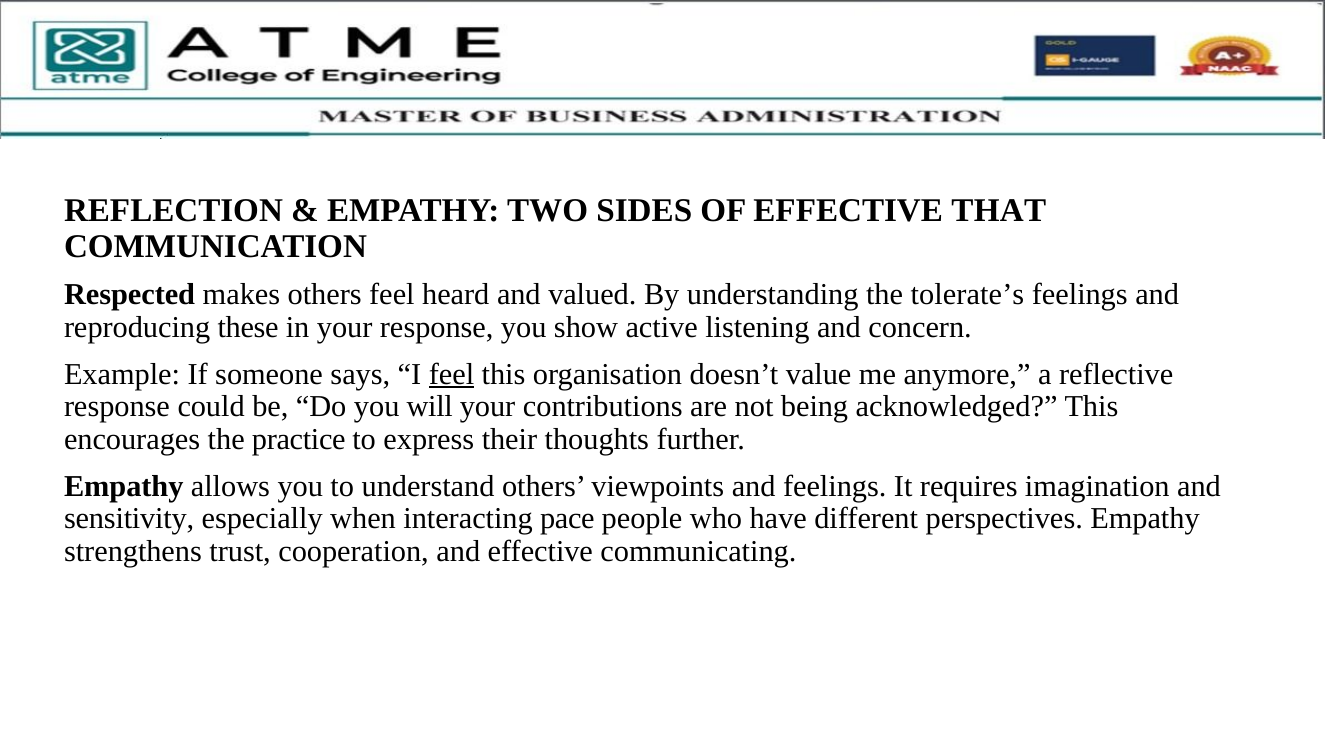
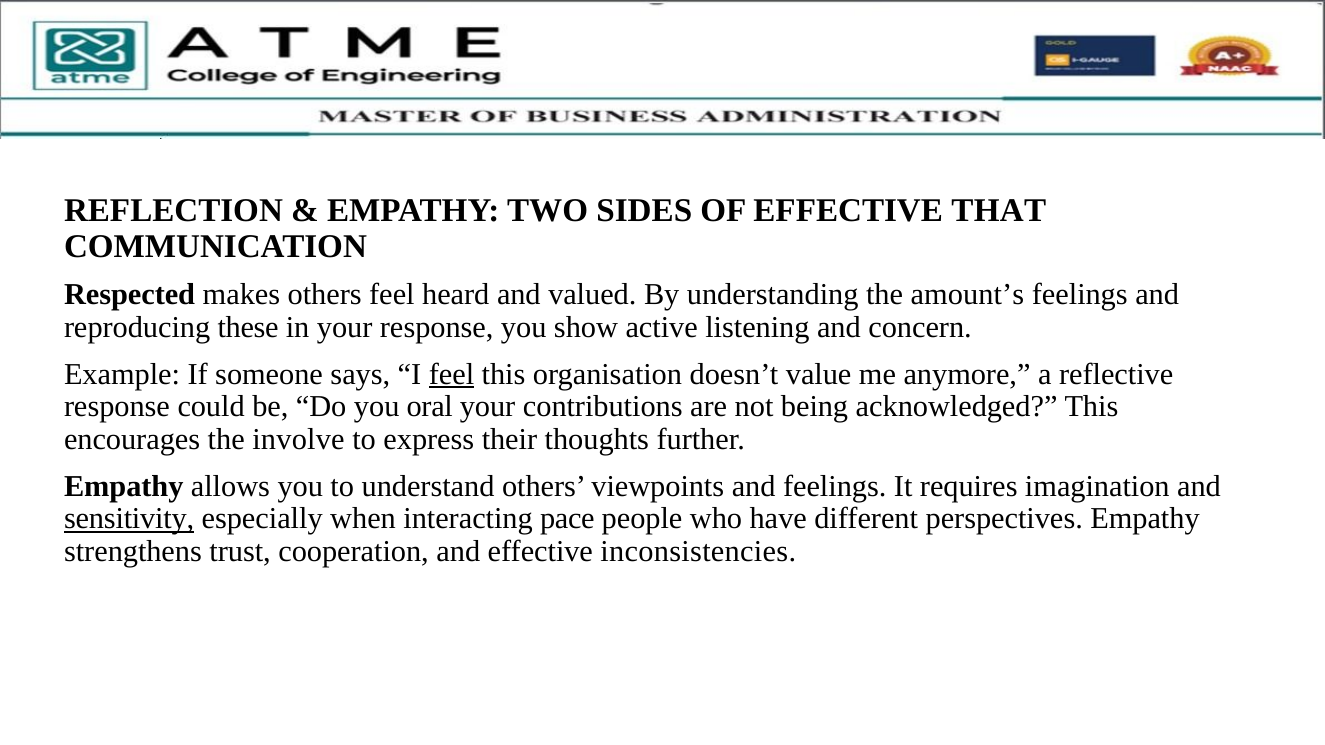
tolerate’s: tolerate’s -> amount’s
will: will -> oral
practice: practice -> involve
sensitivity underline: none -> present
communicating: communicating -> inconsistencies
